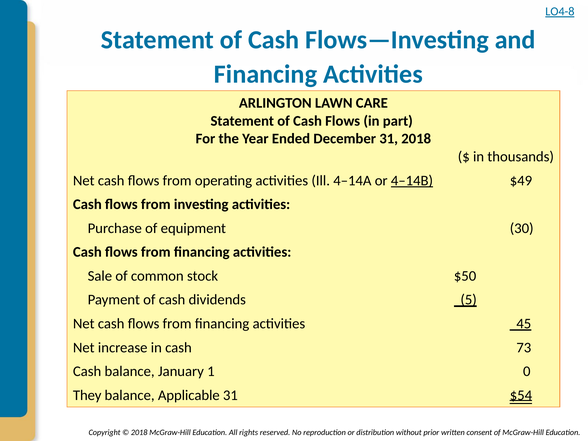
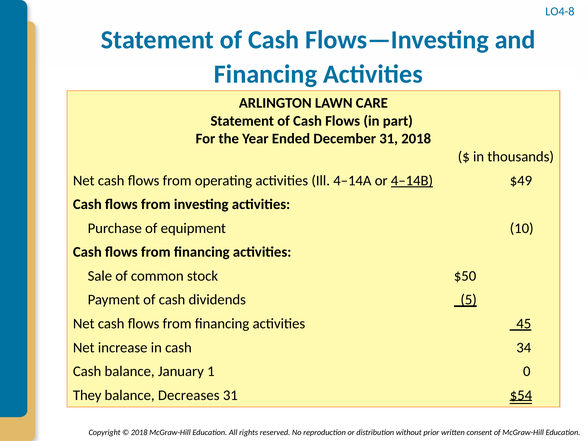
LO4-8 underline: present -> none
30: 30 -> 10
73: 73 -> 34
Applicable: Applicable -> Decreases
